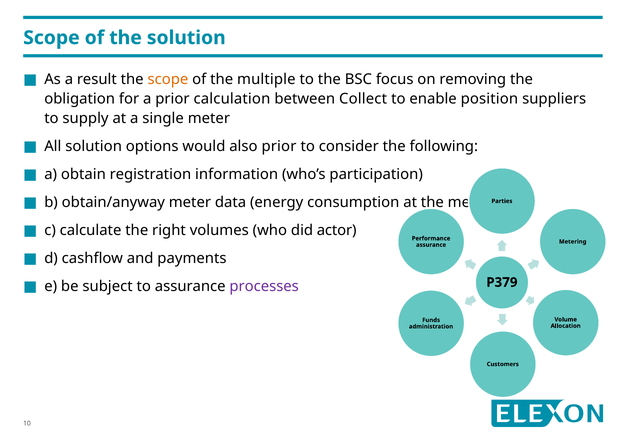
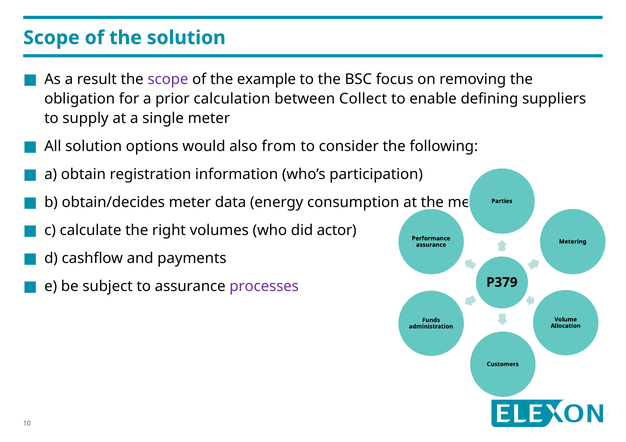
scope at (168, 79) colour: orange -> purple
multiple: multiple -> example
position: position -> defining
also prior: prior -> from
obtain/anyway: obtain/anyway -> obtain/decides
